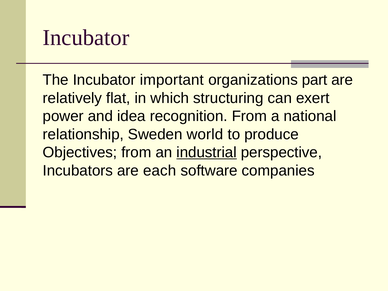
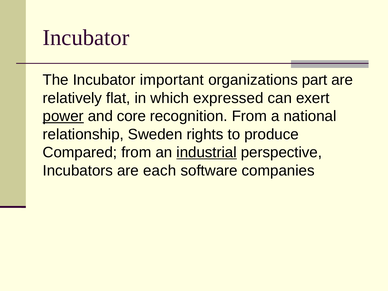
structuring: structuring -> expressed
power underline: none -> present
idea: idea -> core
world: world -> rights
Objectives: Objectives -> Compared
